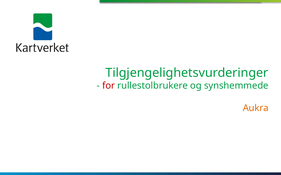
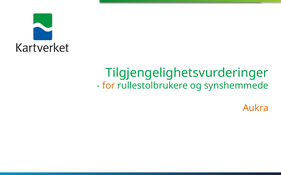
for colour: red -> orange
